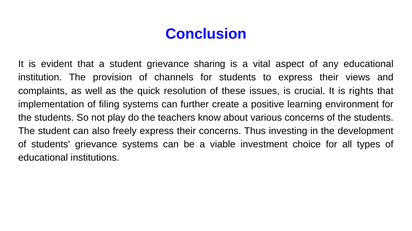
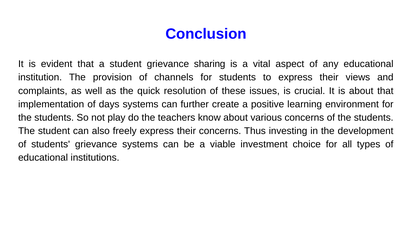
is rights: rights -> about
filing: filing -> days
